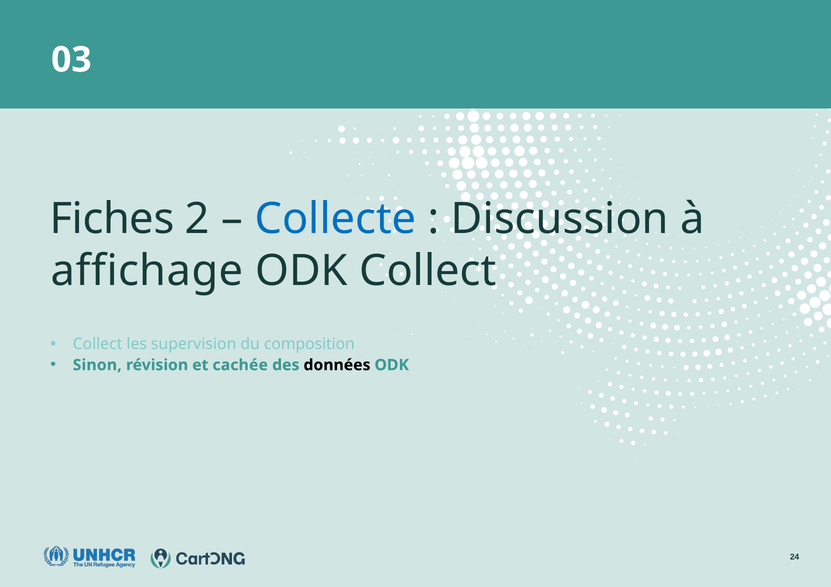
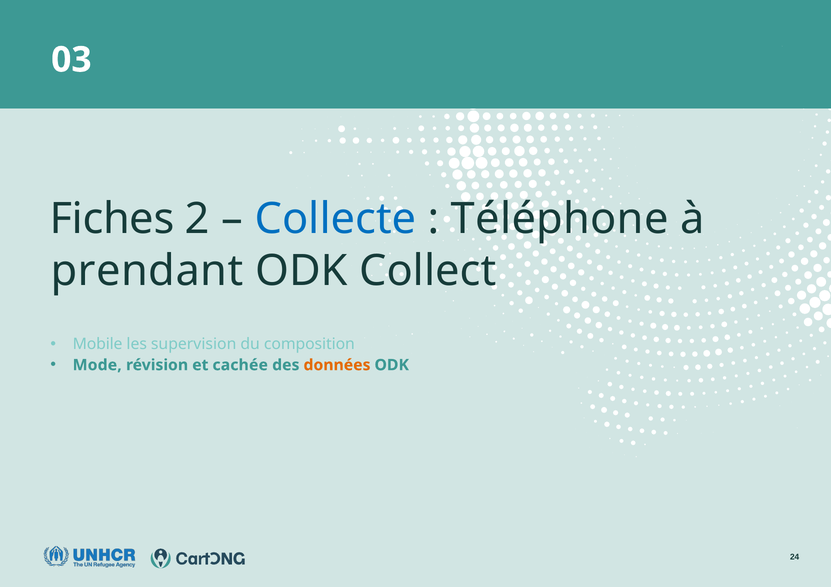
Discussion: Discussion -> Téléphone
affichage: affichage -> prendant
Collect at (98, 345): Collect -> Mobile
Sinon: Sinon -> Mode
données colour: black -> orange
